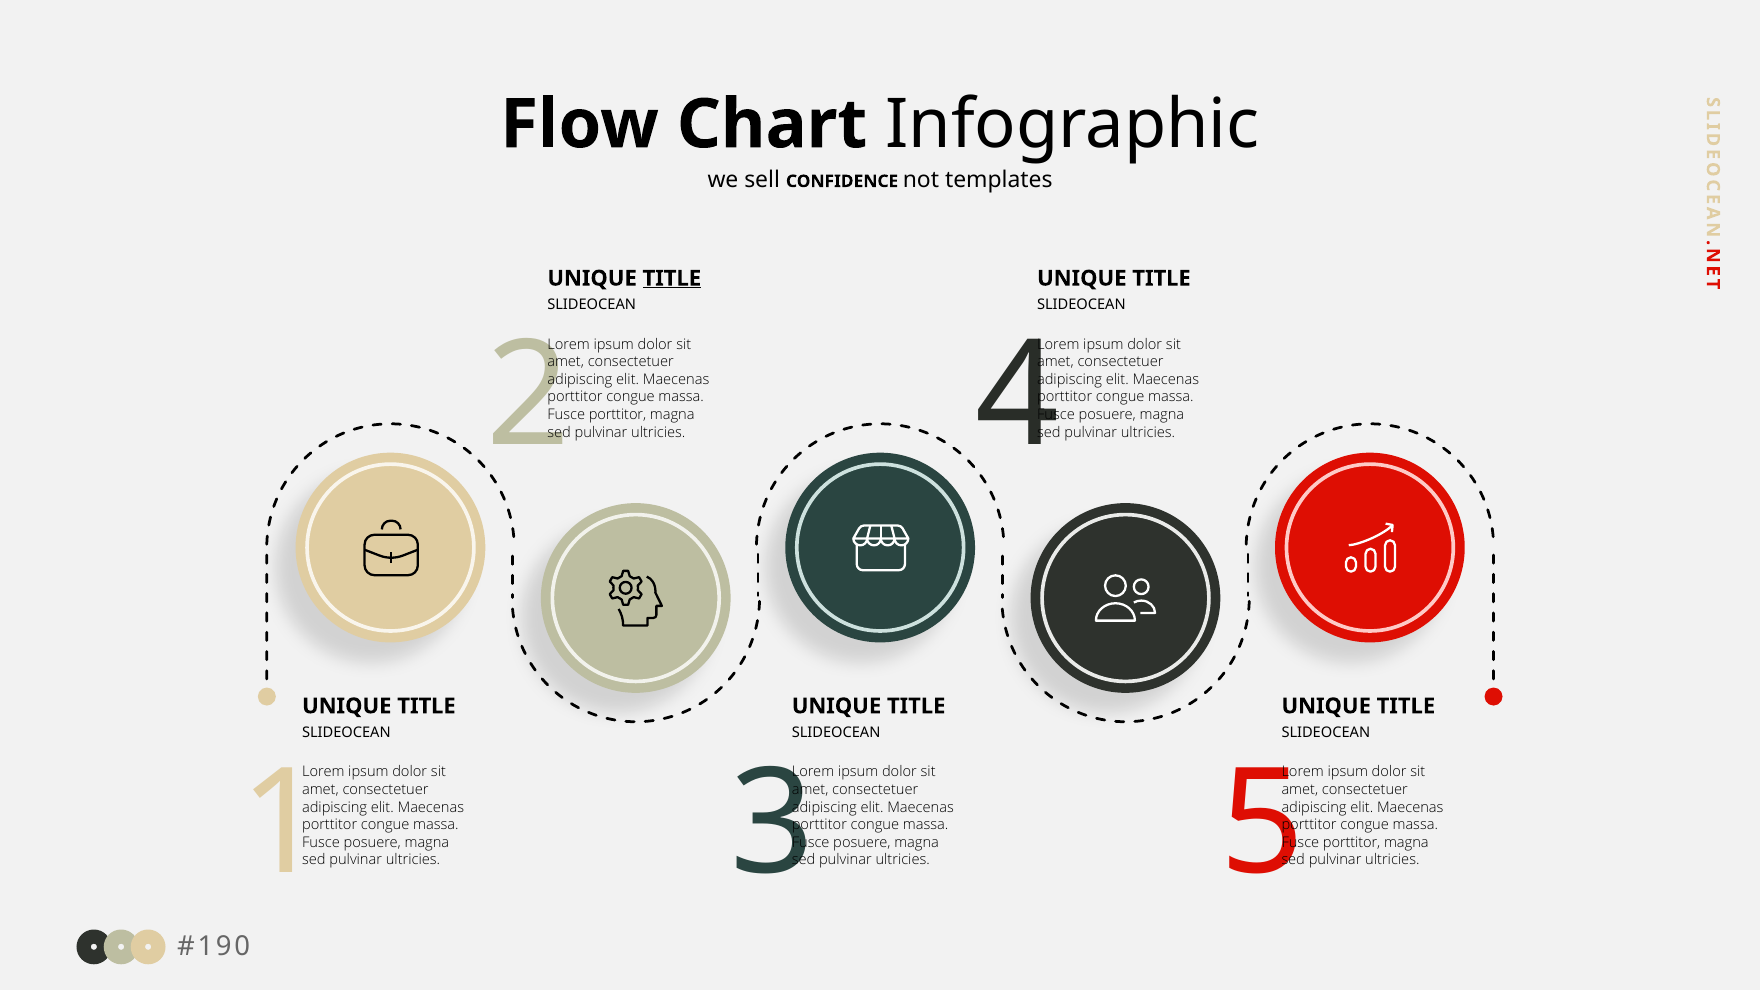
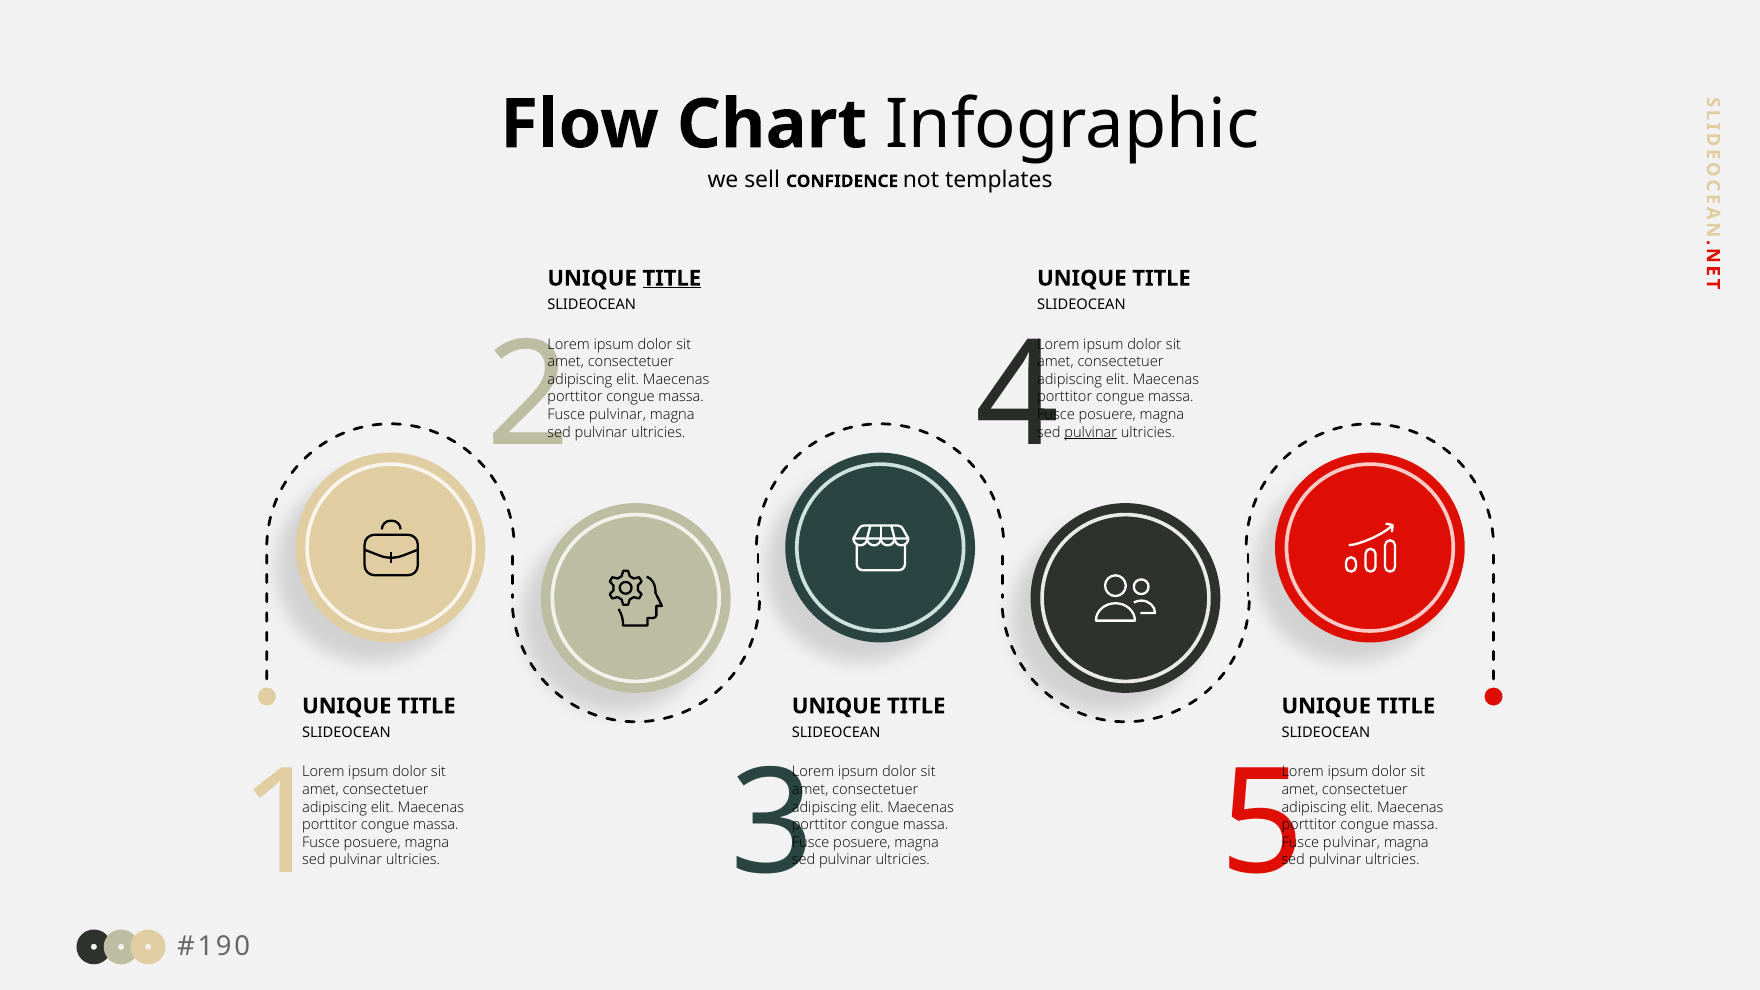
porttitor at (617, 415): porttitor -> pulvinar
pulvinar at (1091, 432) underline: none -> present
porttitor at (1352, 842): porttitor -> pulvinar
